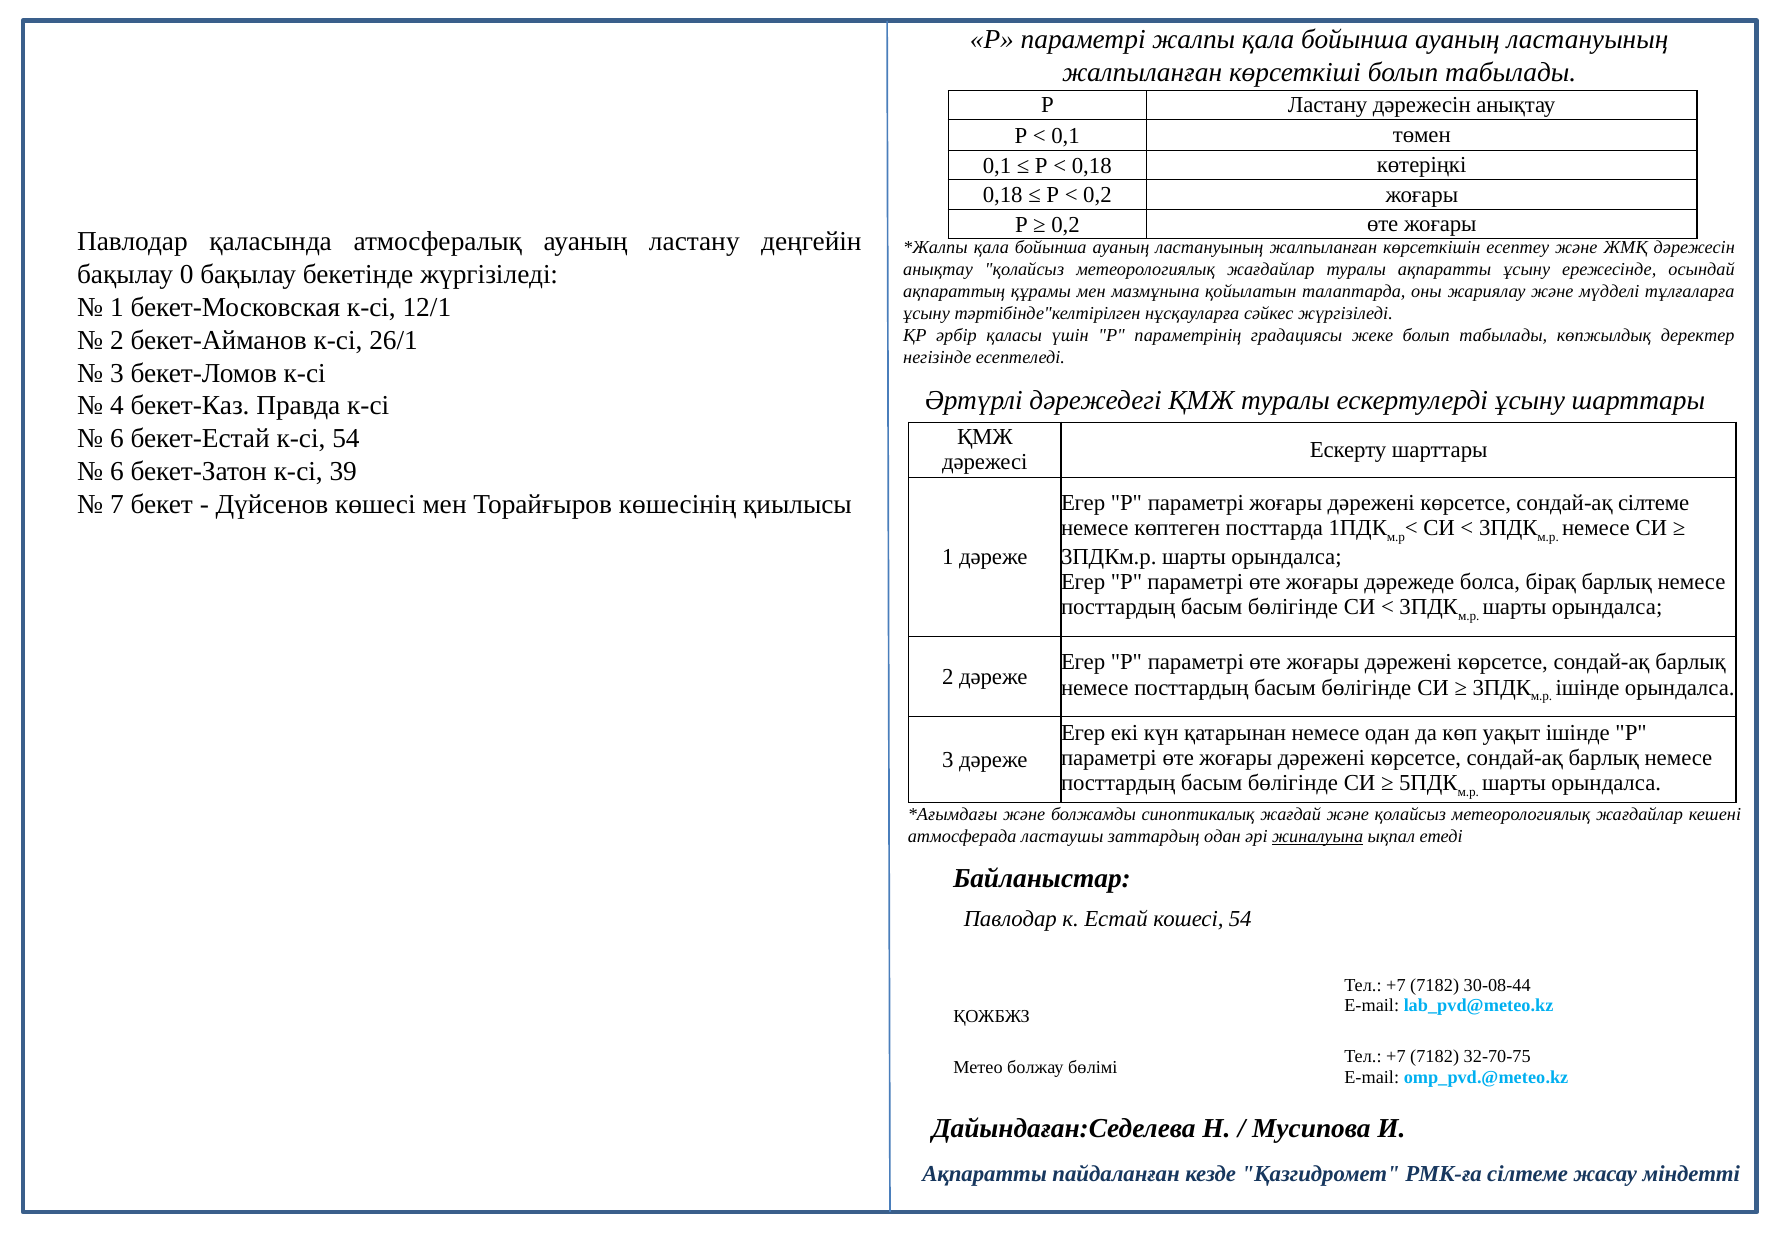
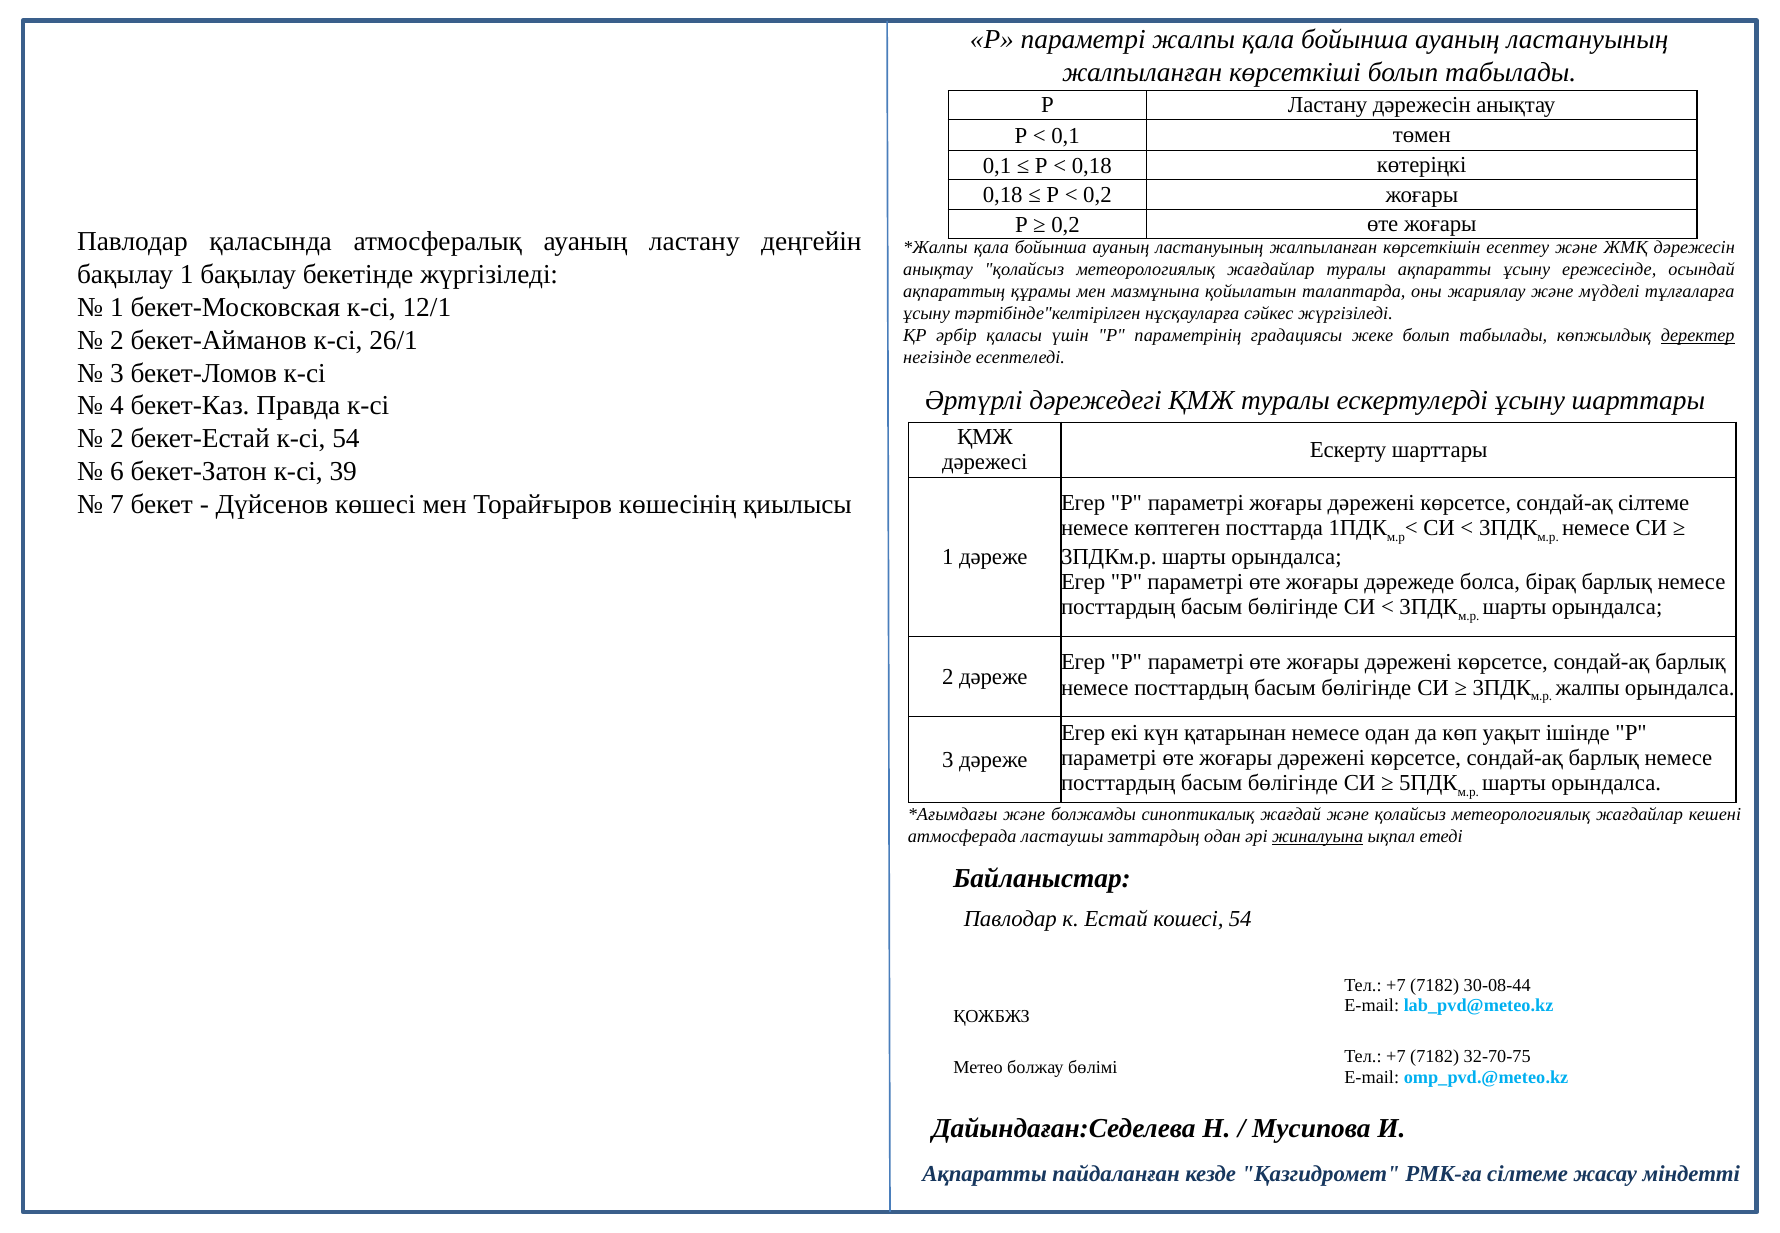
бақылау 0: 0 -> 1
деректер underline: none -> present
6 at (117, 439): 6 -> 2
ішінде at (1588, 687): ішінде -> жалпы
